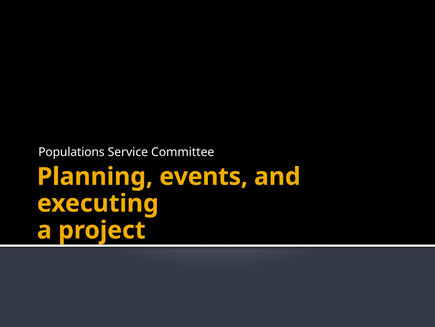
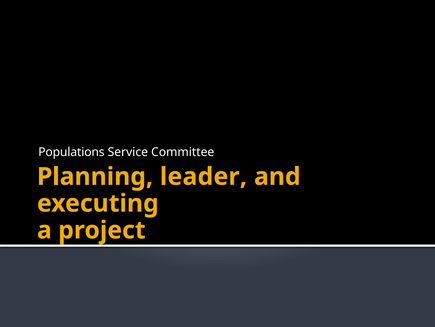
events: events -> leader
